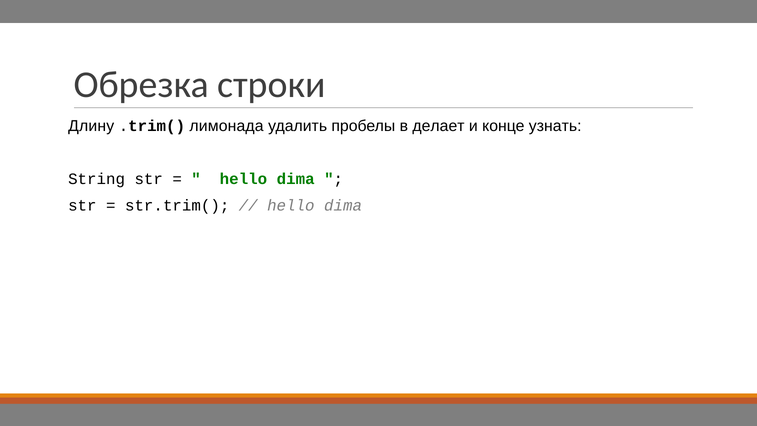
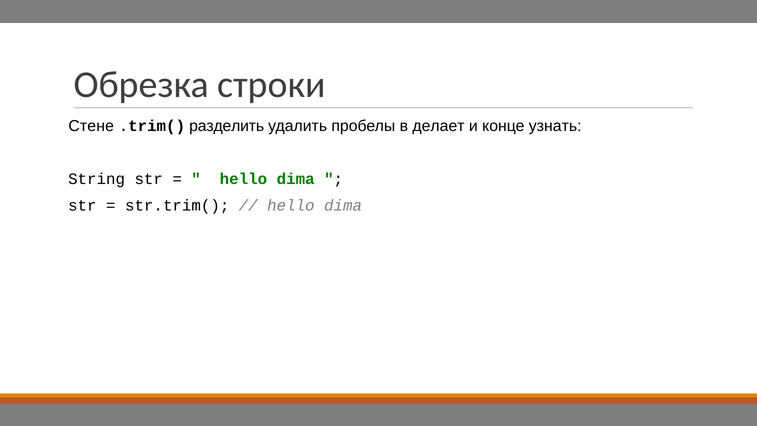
Длину: Длину -> Стене
лимонада: лимонада -> разделить
